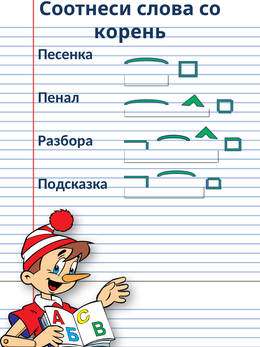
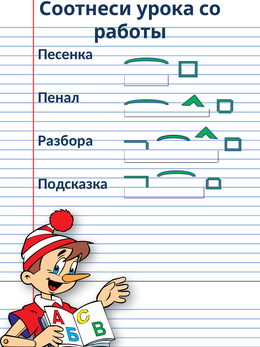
слова: слова -> урока
корень: корень -> работы
